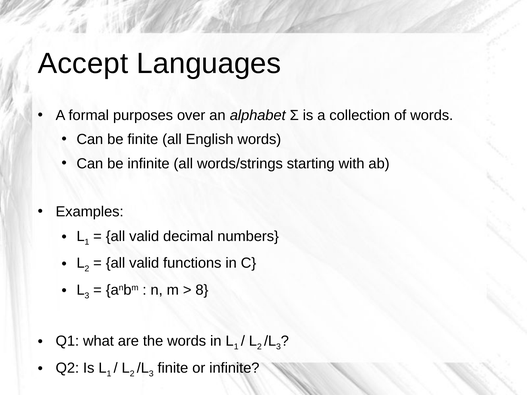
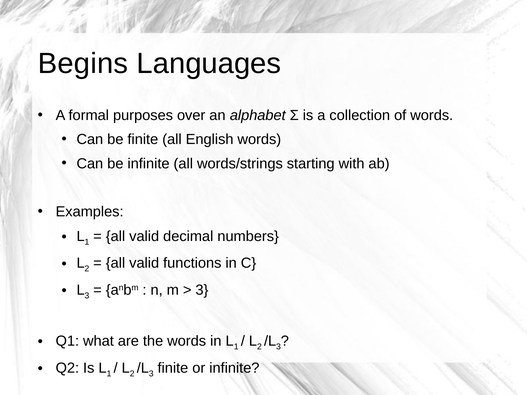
Accept: Accept -> Begins
8 at (202, 290): 8 -> 3
